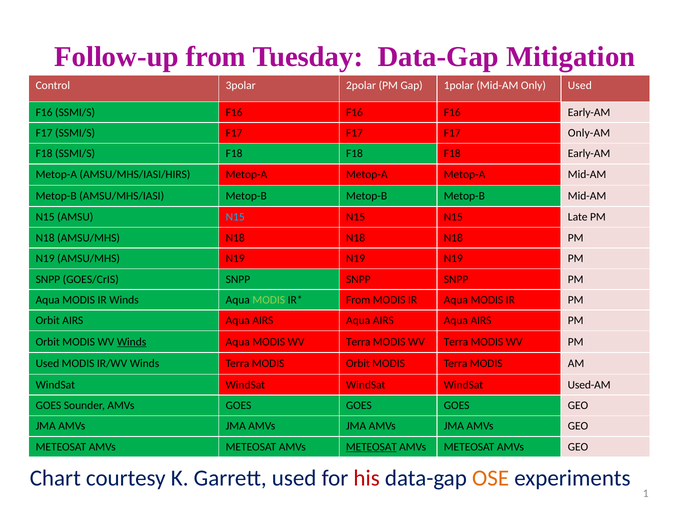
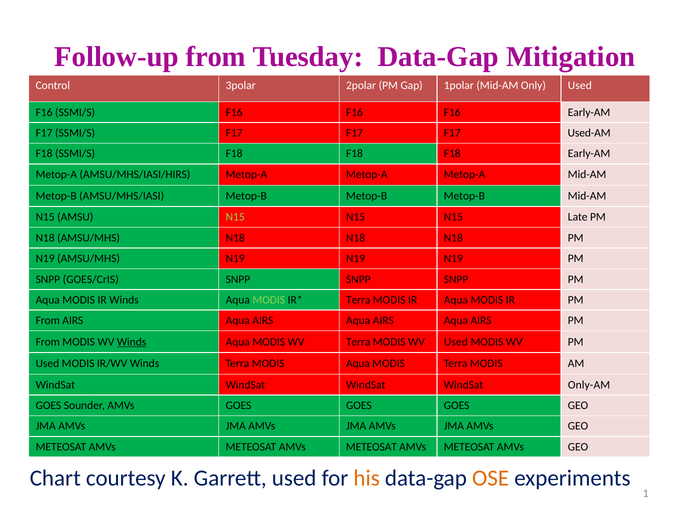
Only-AM: Only-AM -> Used-AM
N15 at (235, 217) colour: light blue -> light green
From at (358, 300): From -> Terra
Orbit at (48, 321): Orbit -> From
Orbit at (48, 342): Orbit -> From
Terra at (456, 342): Terra -> Used
MODIS Orbit: Orbit -> Aqua
Used-AM: Used-AM -> Only-AM
METEOSAT at (371, 447) underline: present -> none
his colour: red -> orange
